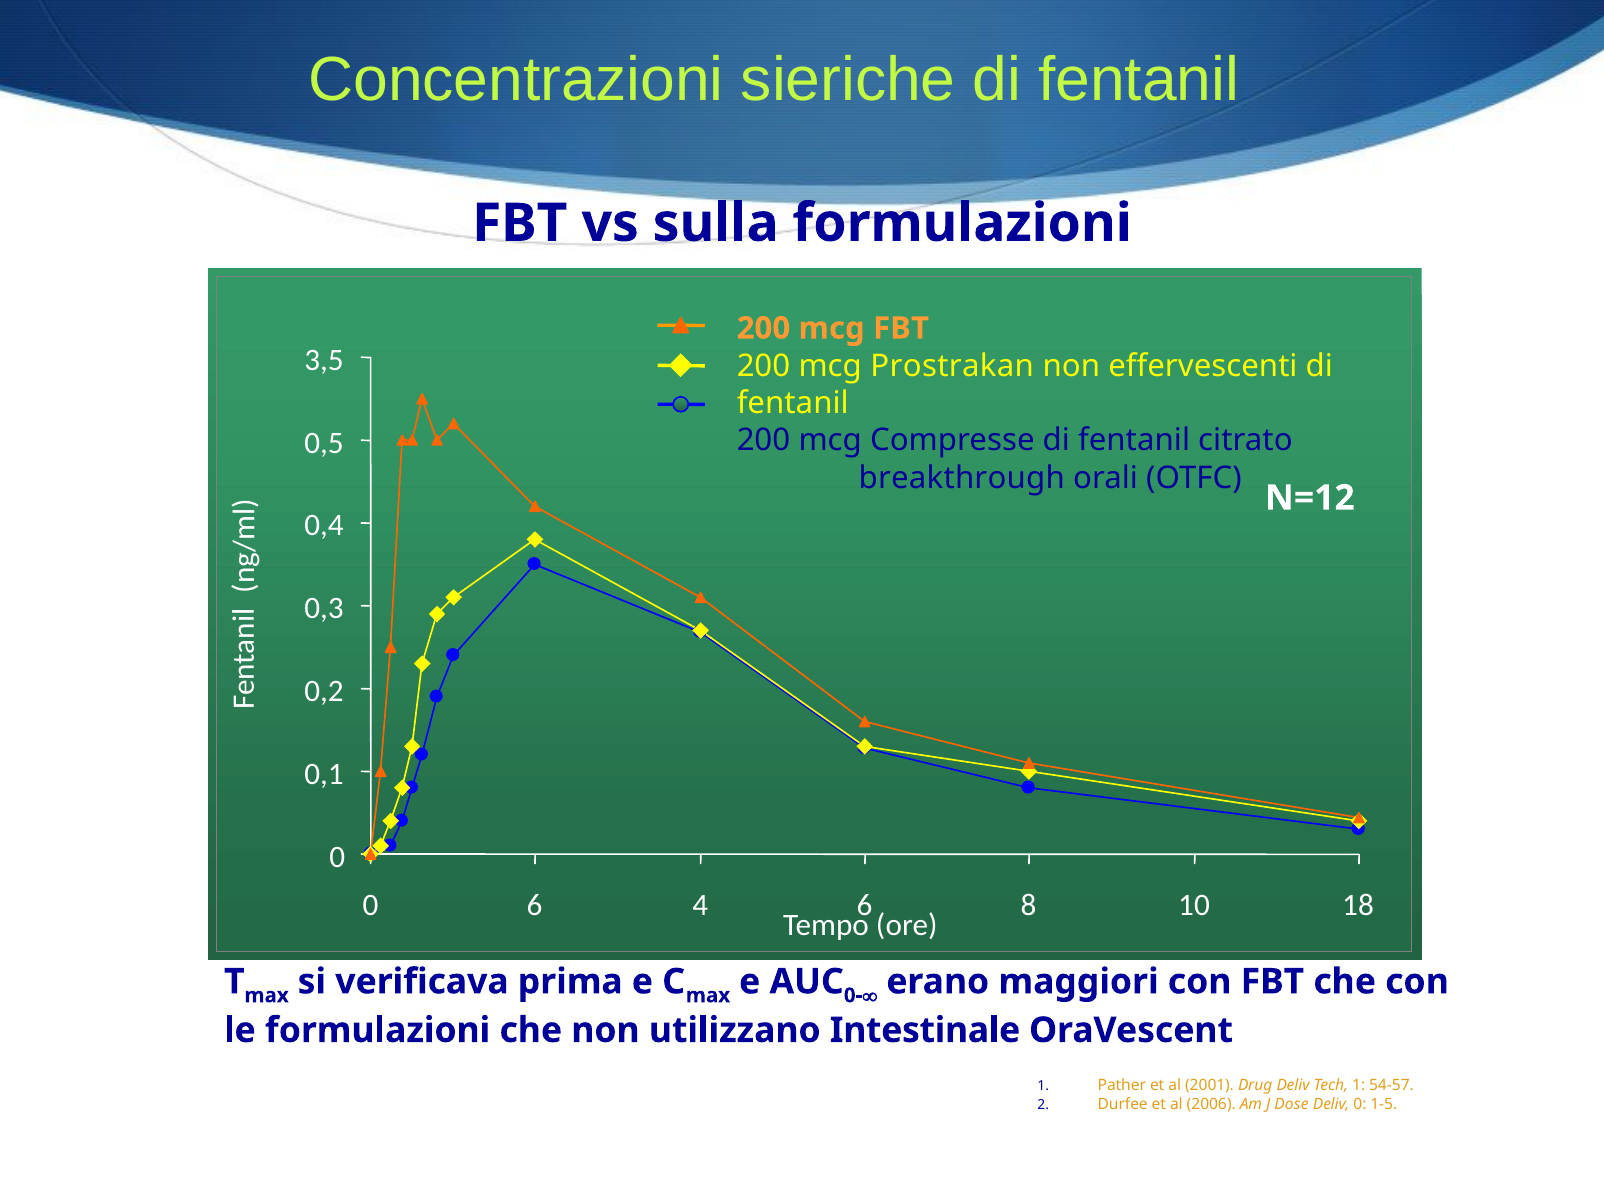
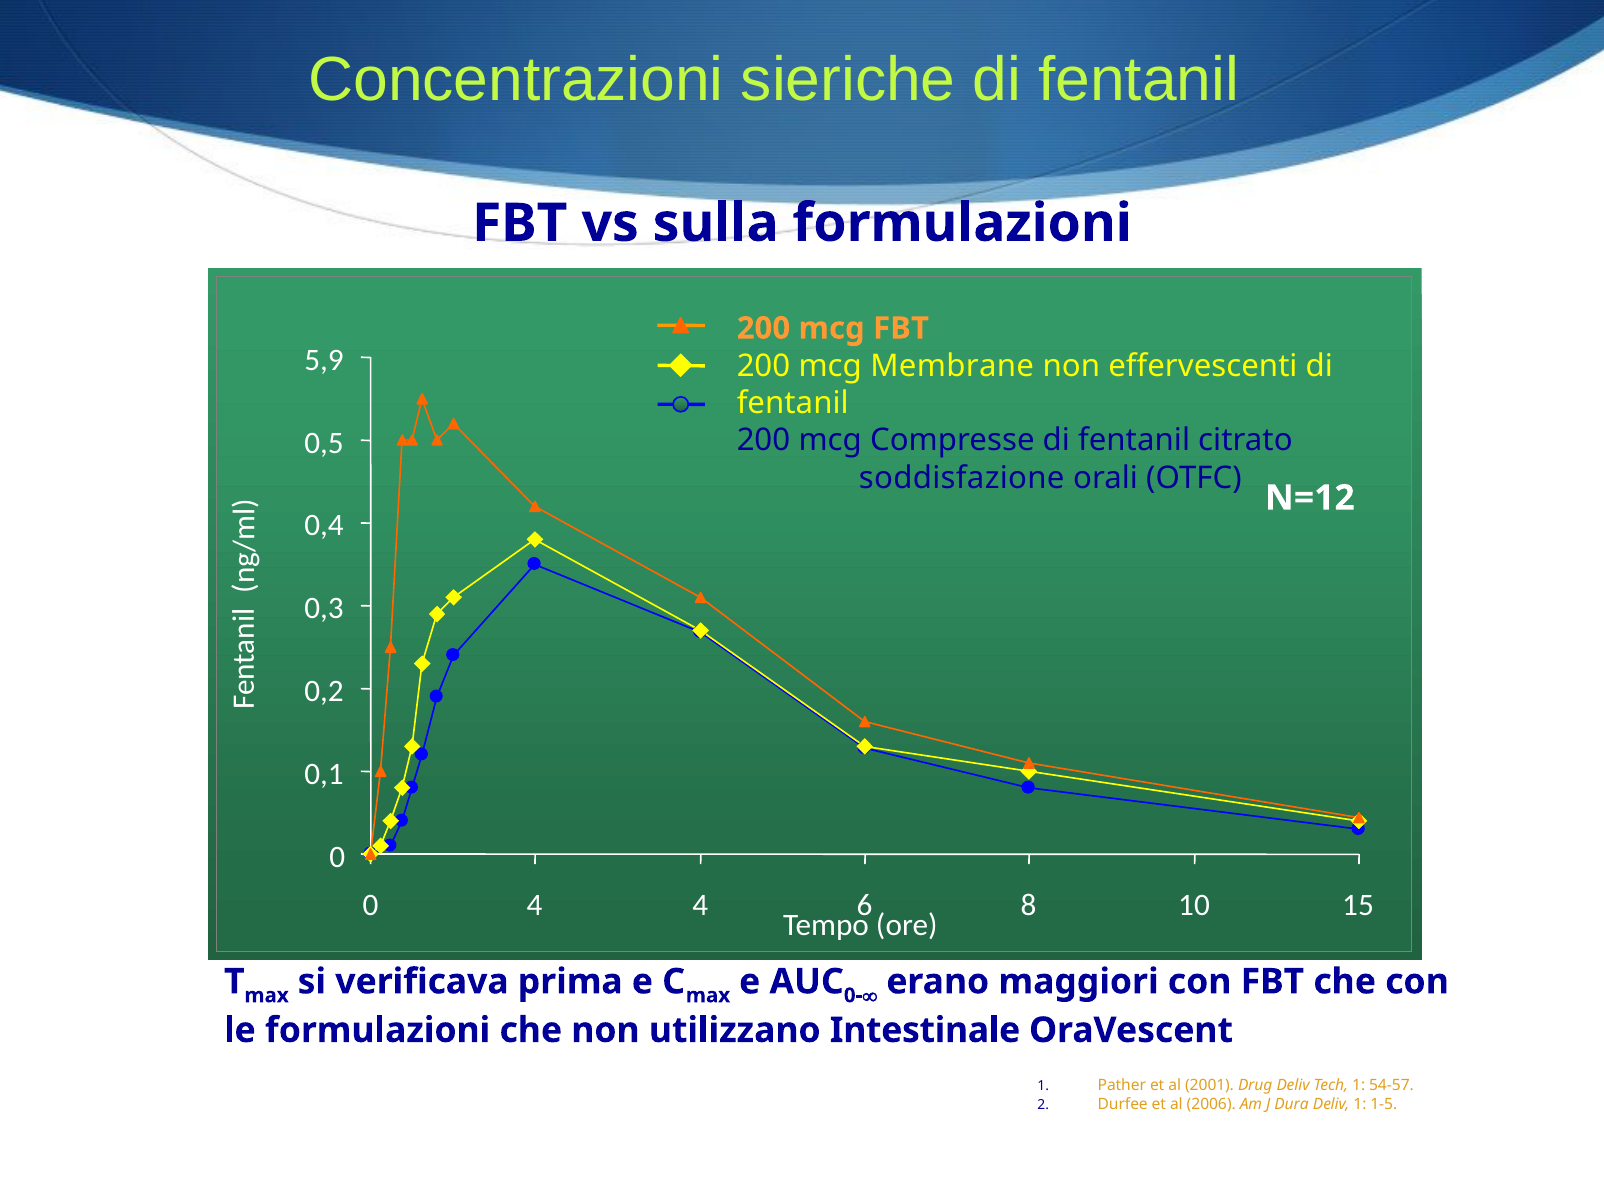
3,5: 3,5 -> 5,9
Prostrakan: Prostrakan -> Membrane
breakthrough: breakthrough -> soddisfazione
0 6: 6 -> 4
18: 18 -> 15
Dose: Dose -> Dura
Deliv 0: 0 -> 1
